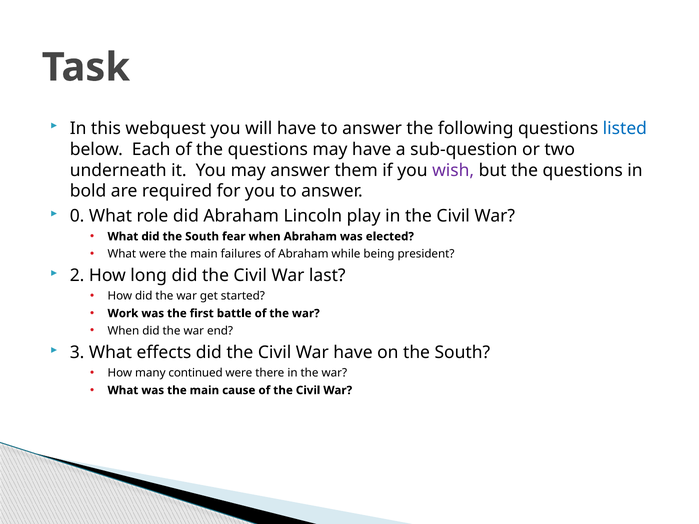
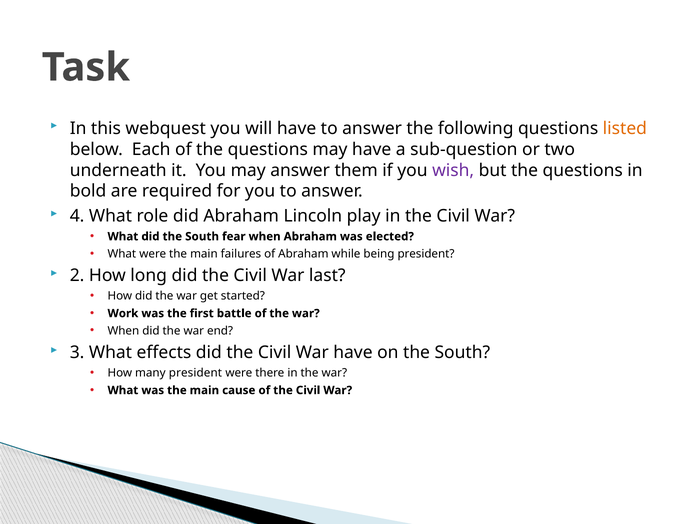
listed colour: blue -> orange
0: 0 -> 4
many continued: continued -> president
